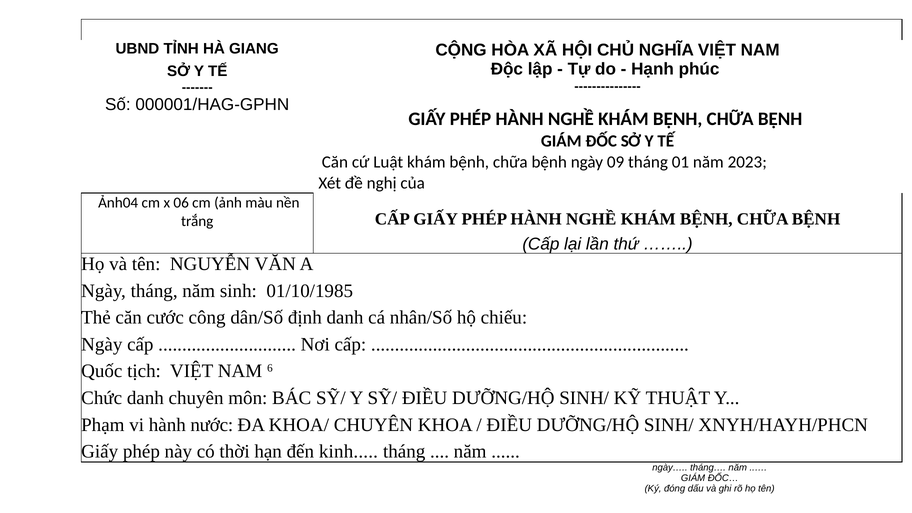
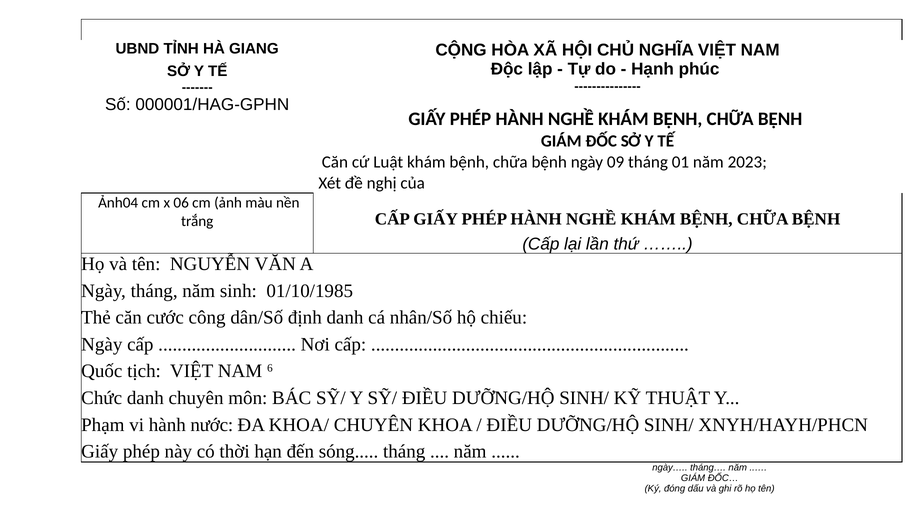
kinh: kinh -> sóng
